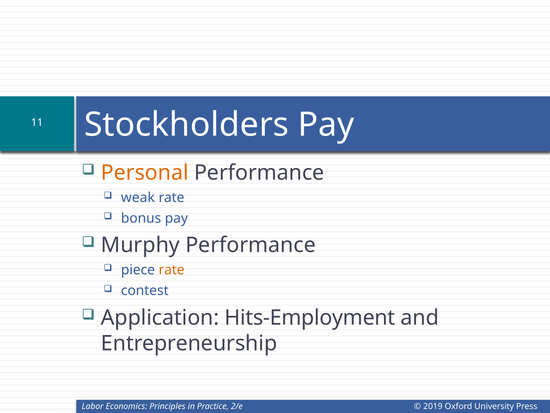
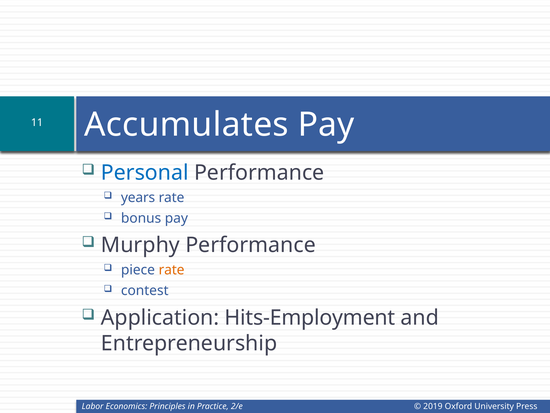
Stockholders: Stockholders -> Accumulates
Personal colour: orange -> blue
weak: weak -> years
